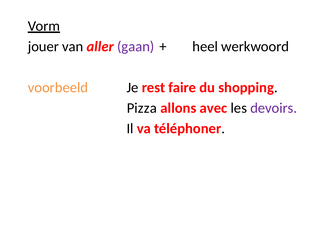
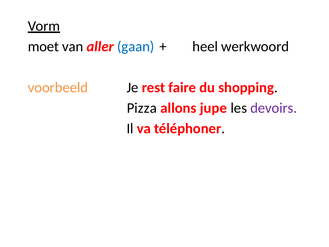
jouer: jouer -> moet
gaan colour: purple -> blue
avec: avec -> jupe
